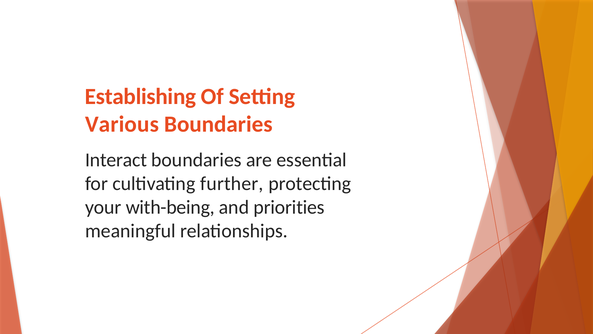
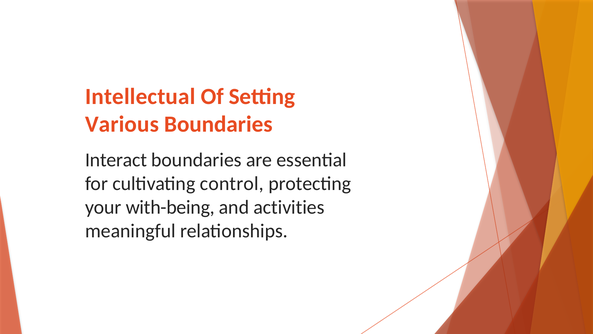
Establishing: Establishing -> Intellectual
further: further -> control
priorities: priorities -> activities
